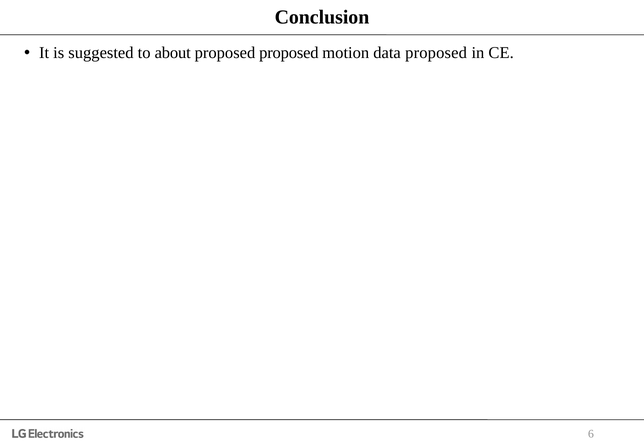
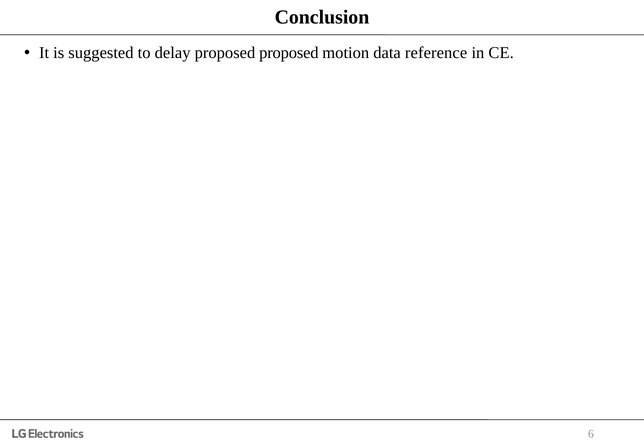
about: about -> delay
data proposed: proposed -> reference
